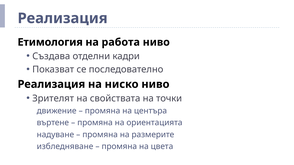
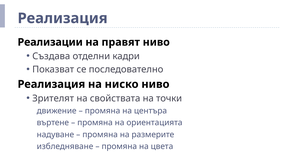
Етимология: Етимология -> Реализации
работа: работа -> правят
